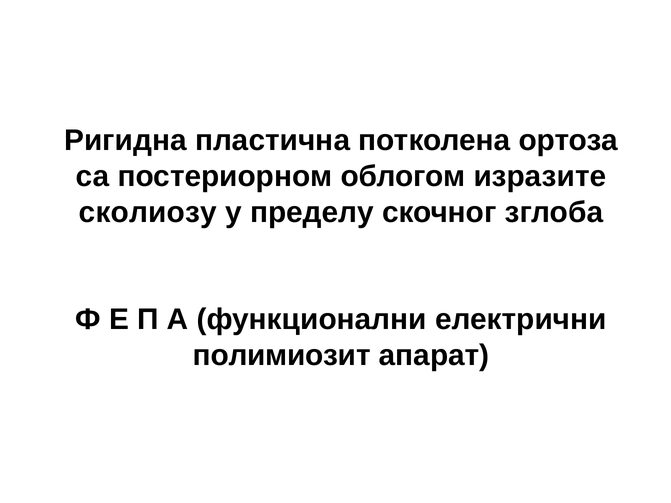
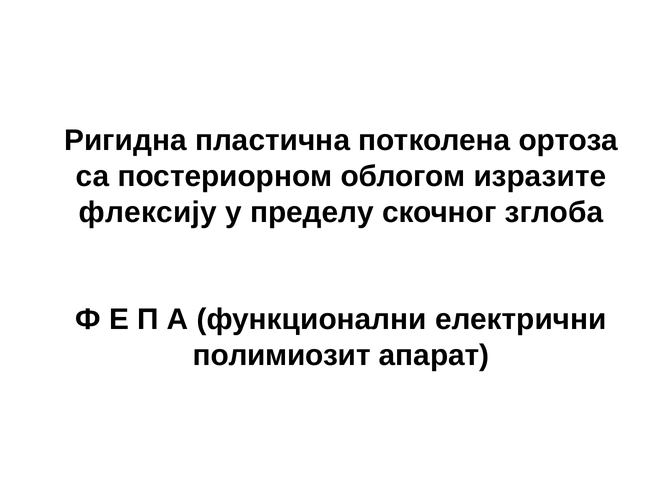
сколиозу: сколиозу -> флексију
